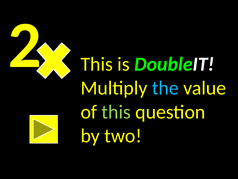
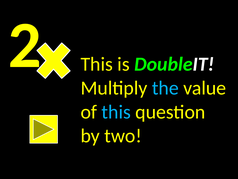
this at (116, 112) colour: light green -> light blue
